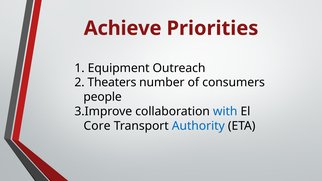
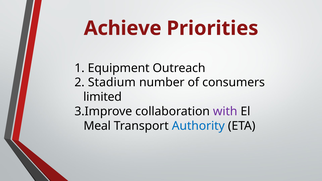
Theaters: Theaters -> Stadium
people: people -> limited
with colour: blue -> purple
Core: Core -> Meal
